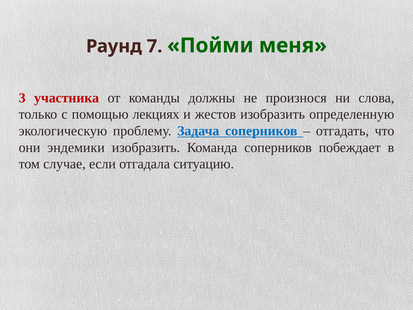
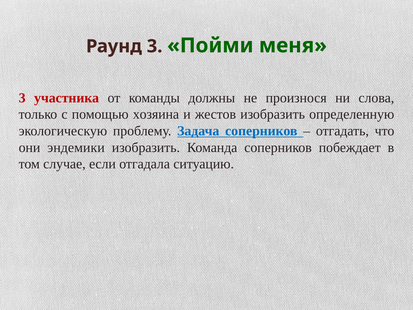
Раунд 7: 7 -> 3
лекциях: лекциях -> хозяина
